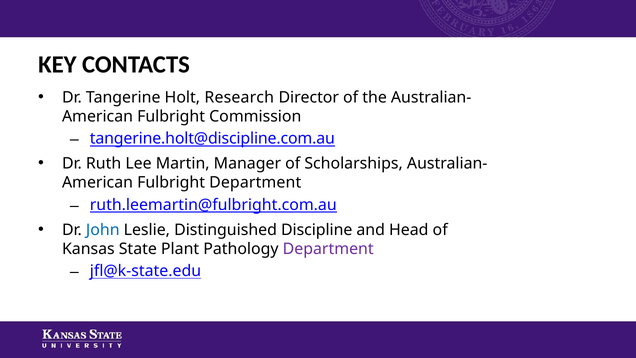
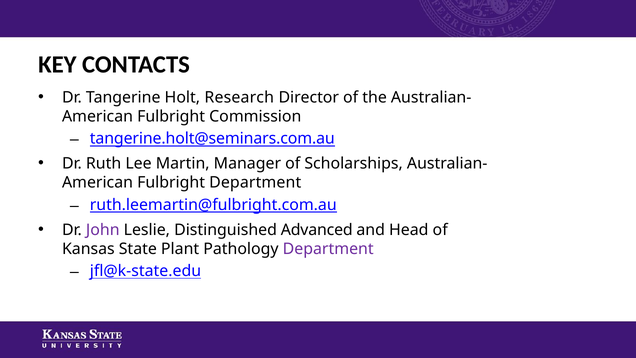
tangerine.holt@discipline.com.au: tangerine.holt@discipline.com.au -> tangerine.holt@seminars.com.au
John colour: blue -> purple
Discipline: Discipline -> Advanced
